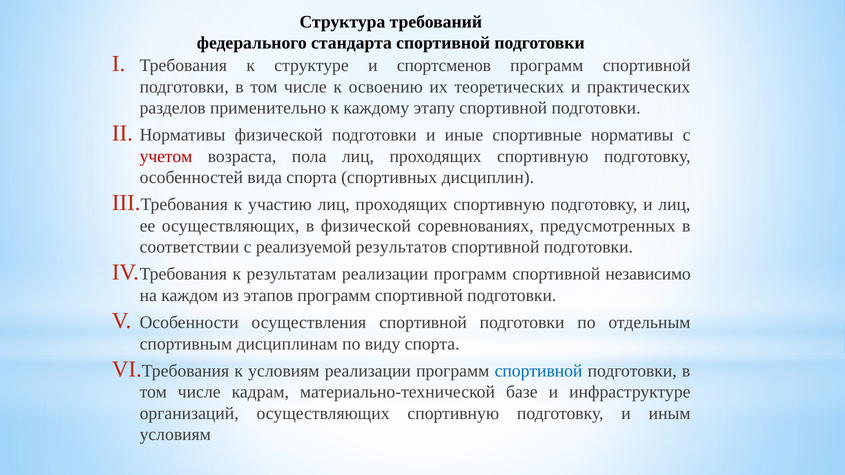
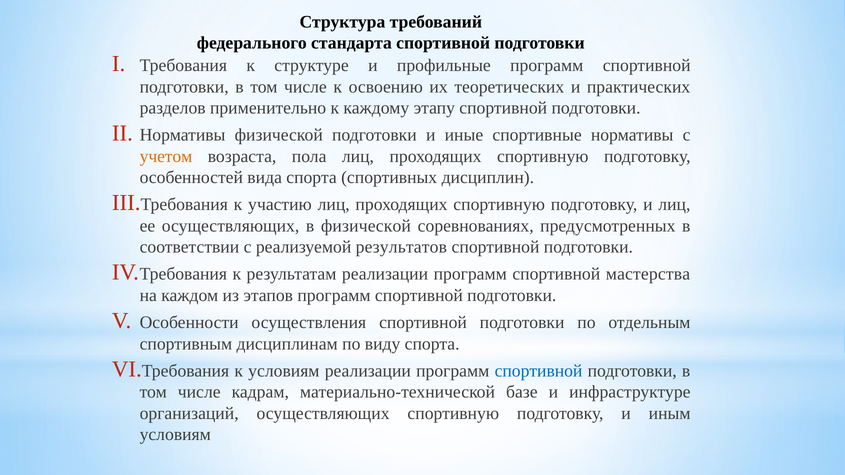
спортсменов: спортсменов -> профильные
учетом colour: red -> orange
независимо: независимо -> мастерства
